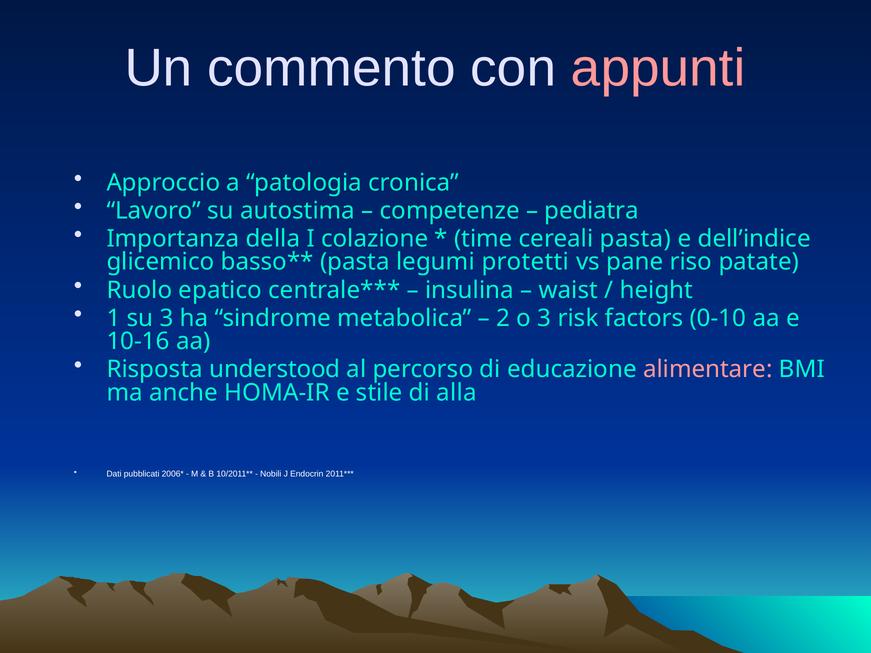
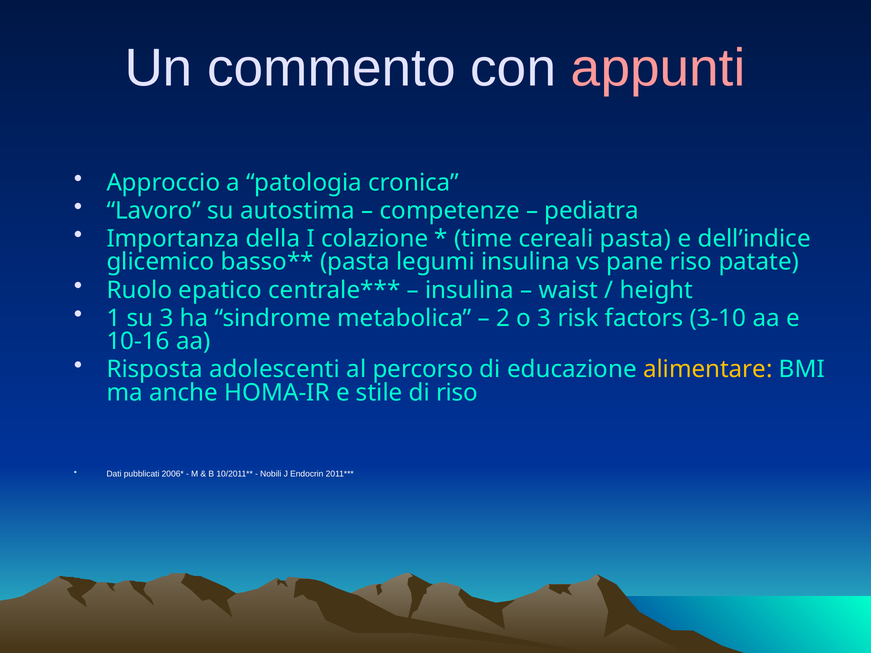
legumi protetti: protetti -> insulina
0-10: 0-10 -> 3-10
understood: understood -> adolescenti
alimentare colour: pink -> yellow
di alla: alla -> riso
